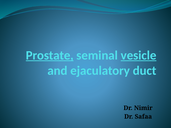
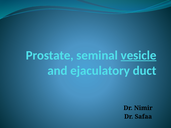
Prostate underline: present -> none
